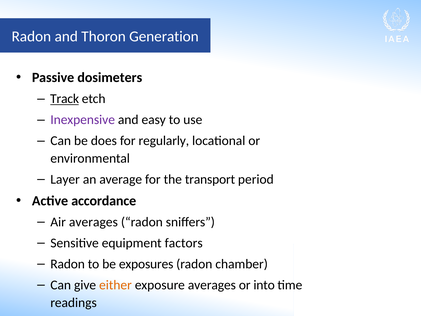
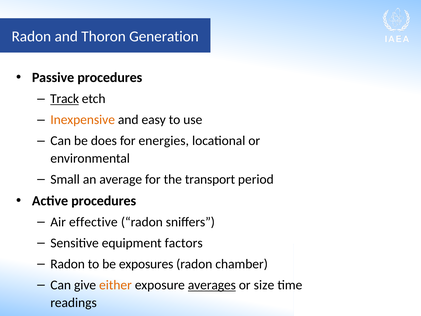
Passive dosimeters: dosimeters -> procedures
Inexpensive colour: purple -> orange
regularly: regularly -> energies
Layer: Layer -> Small
Active accordance: accordance -> procedures
Air averages: averages -> effective
averages at (212, 285) underline: none -> present
into: into -> size
